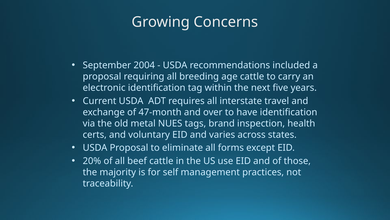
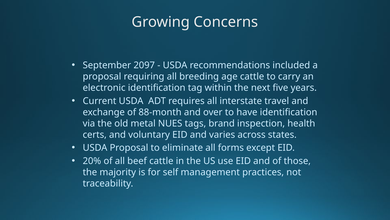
2004: 2004 -> 2097
47-month: 47-month -> 88-month
